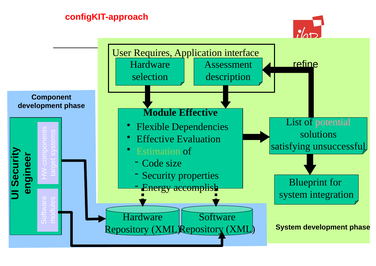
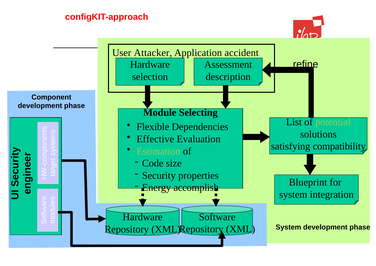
Requires: Requires -> Attacker
interface: interface -> accident
Module Effective: Effective -> Selecting
potential colour: pink -> light green
unsuccessful: unsuccessful -> compatibility
